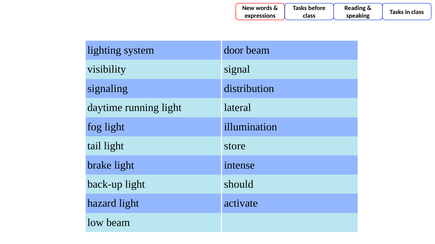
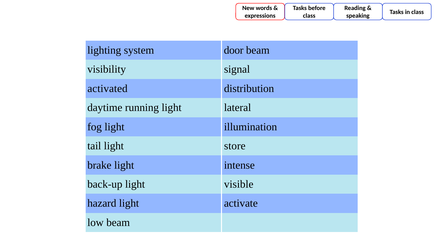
signaling: signaling -> activated
should: should -> visible
